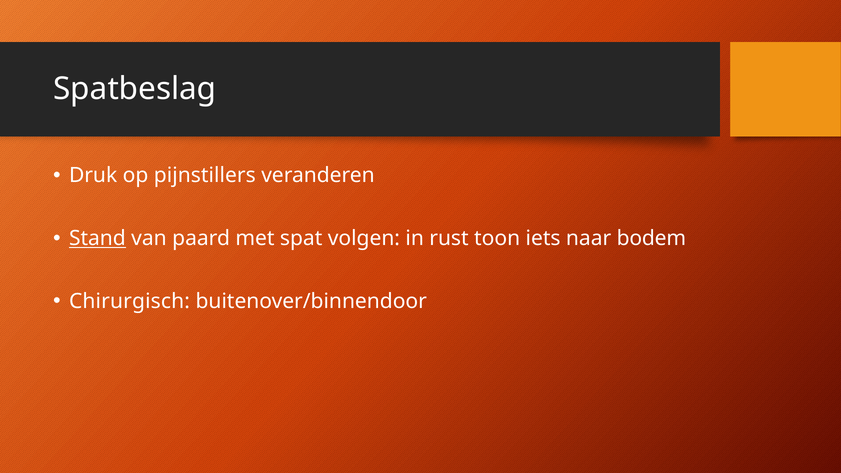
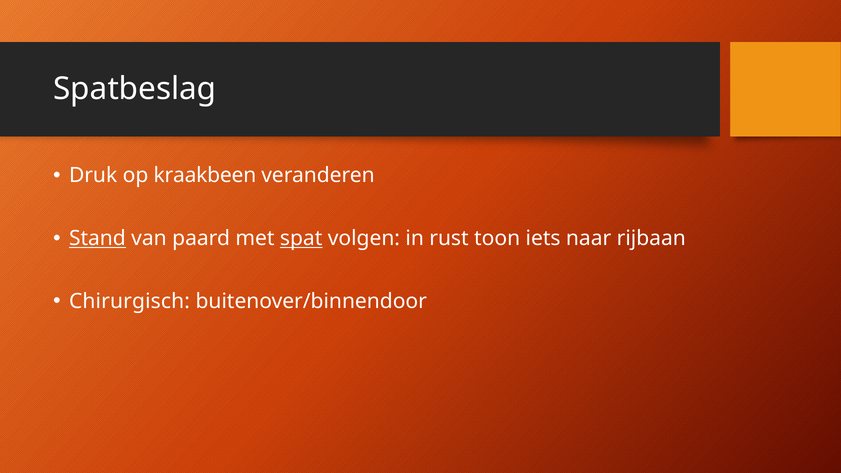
pijnstillers: pijnstillers -> kraakbeen
spat underline: none -> present
bodem: bodem -> rijbaan
